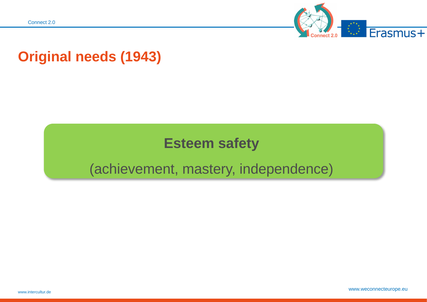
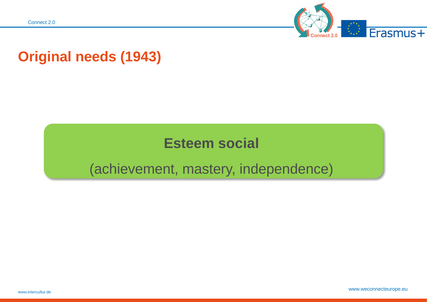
safety: safety -> social
